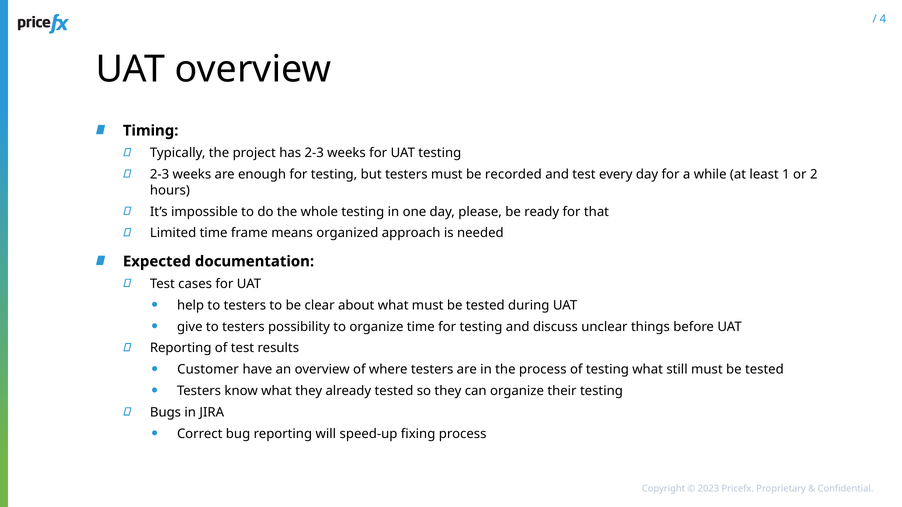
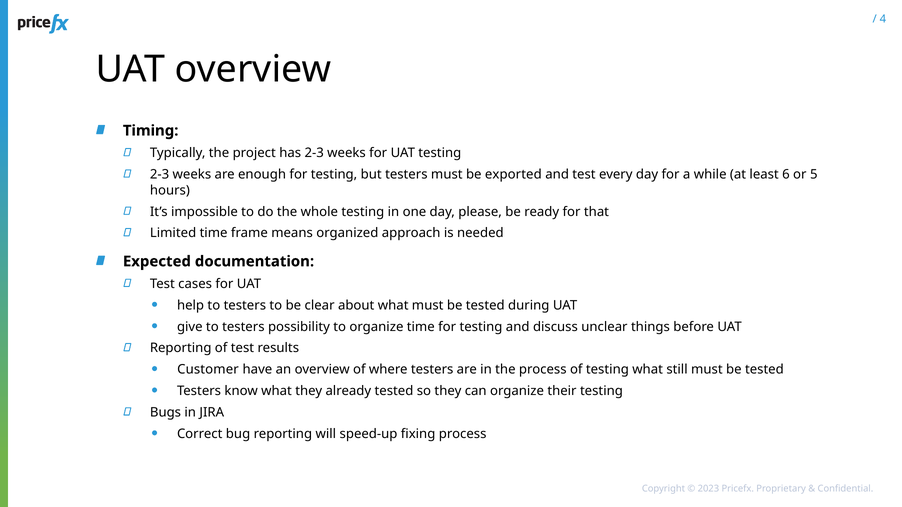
recorded: recorded -> exported
1: 1 -> 6
2: 2 -> 5
